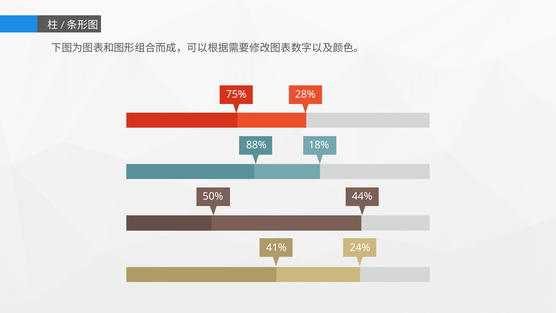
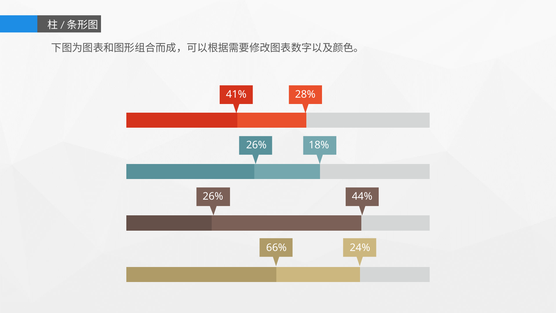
75%: 75% -> 41%
88% at (256, 145): 88% -> 26%
50% at (213, 196): 50% -> 26%
41%: 41% -> 66%
